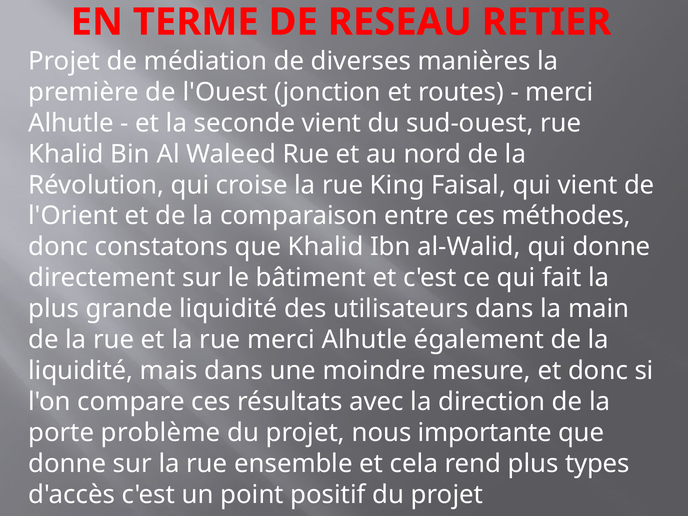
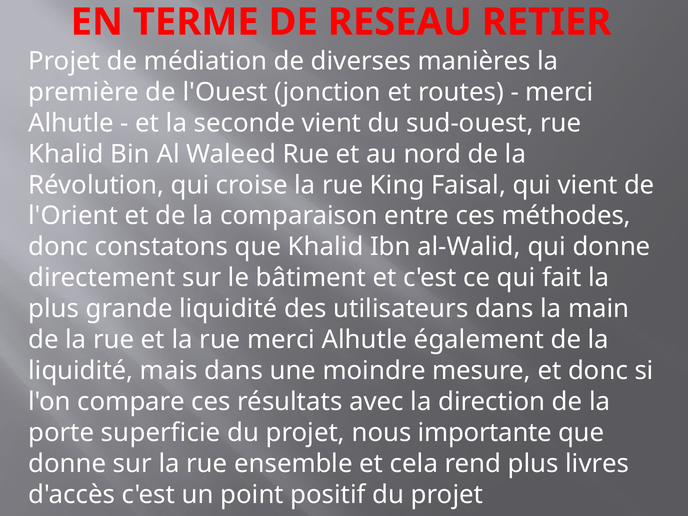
problème: problème -> superficie
types: types -> livres
